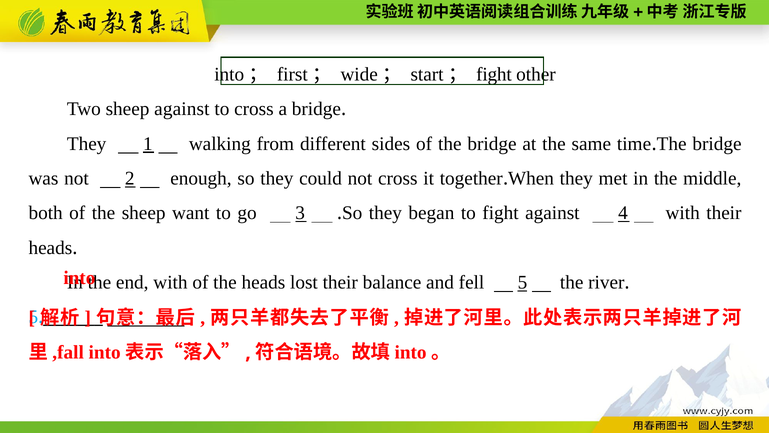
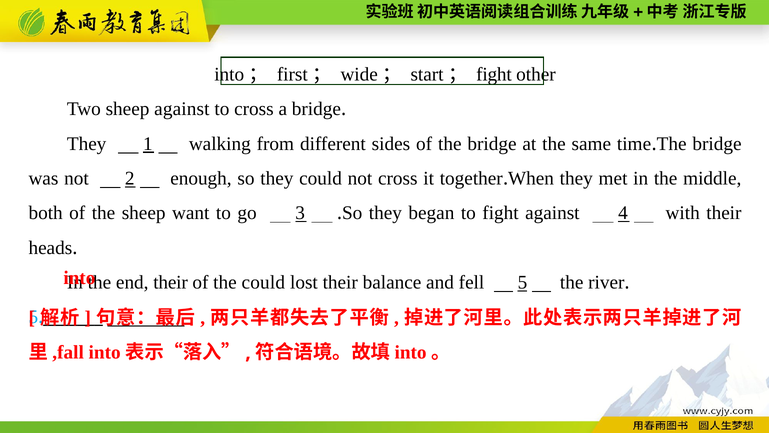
end with: with -> their
the heads: heads -> could
